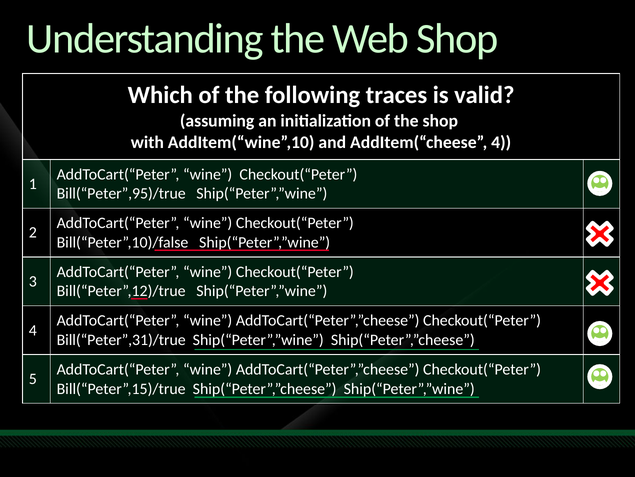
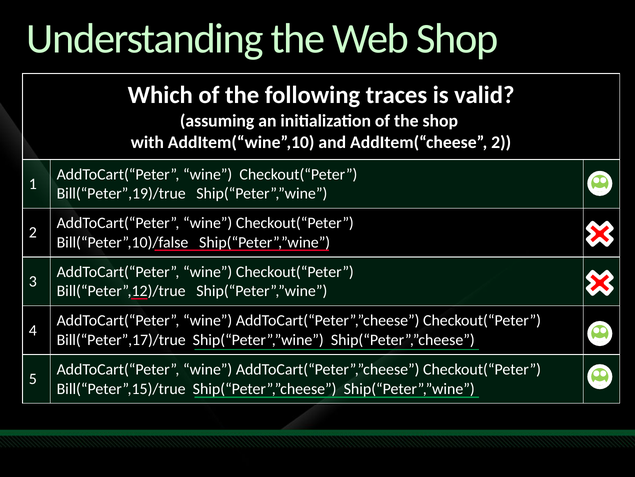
AddItem(“cheese 4: 4 -> 2
Bill(“Peter”,95)/true: Bill(“Peter”,95)/true -> Bill(“Peter”,19)/true
Bill(“Peter”,31)/true: Bill(“Peter”,31)/true -> Bill(“Peter”,17)/true
